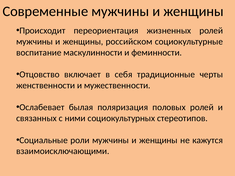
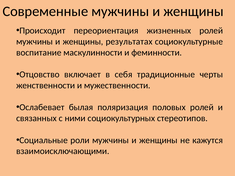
российском: российском -> результатах
